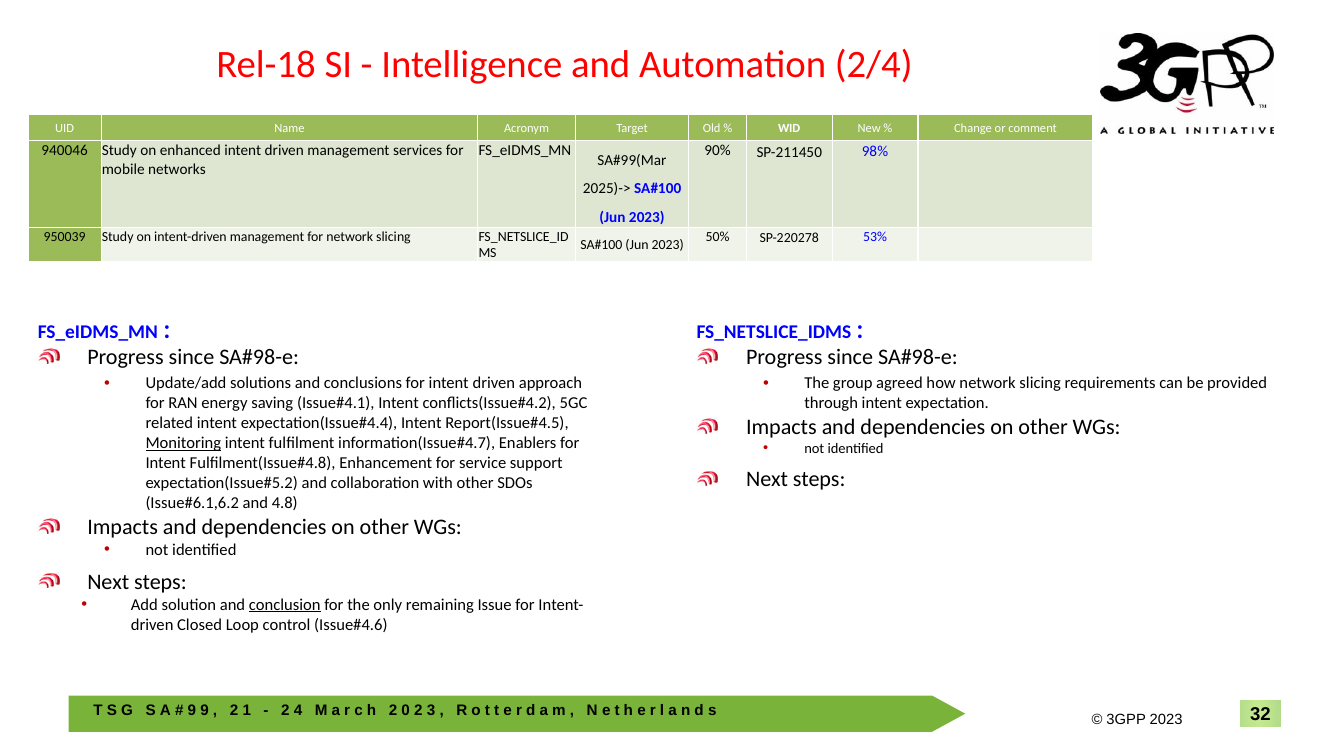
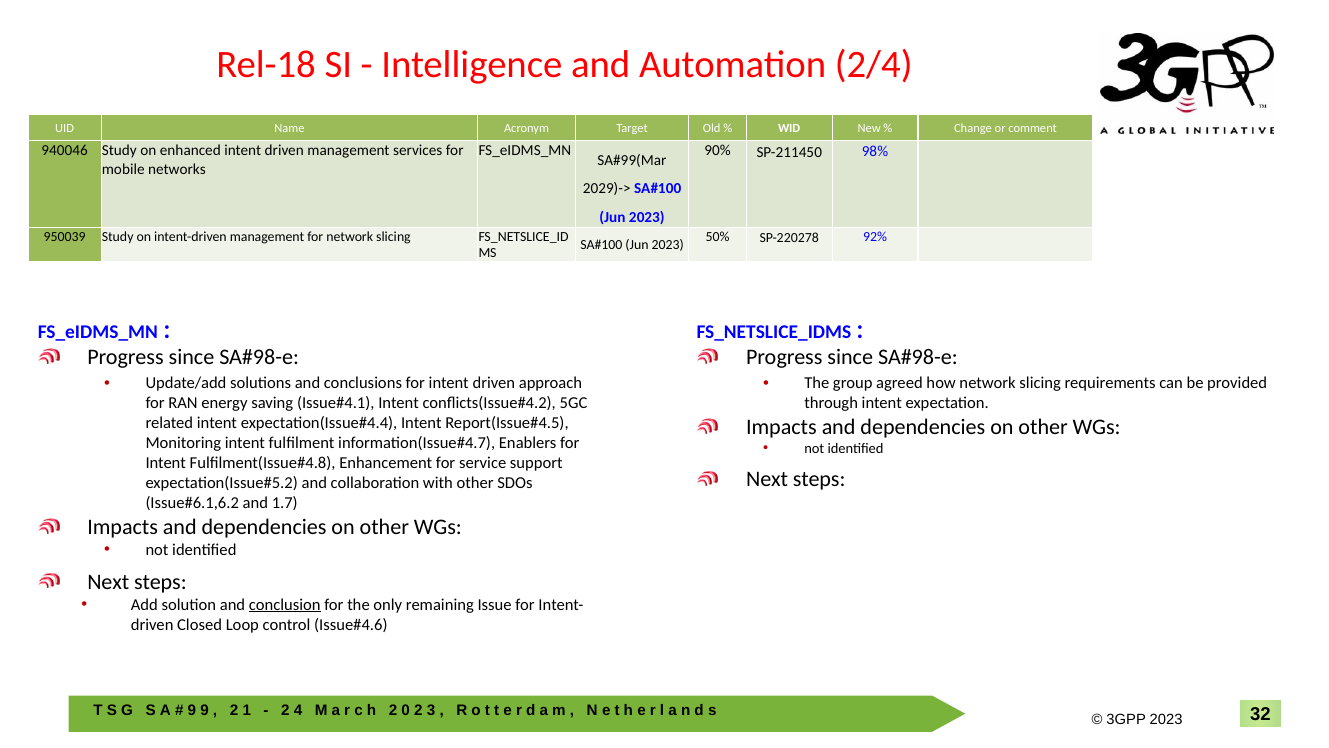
2025)->: 2025)-> -> 2029)->
53%: 53% -> 92%
Monitoring underline: present -> none
4.8: 4.8 -> 1.7
